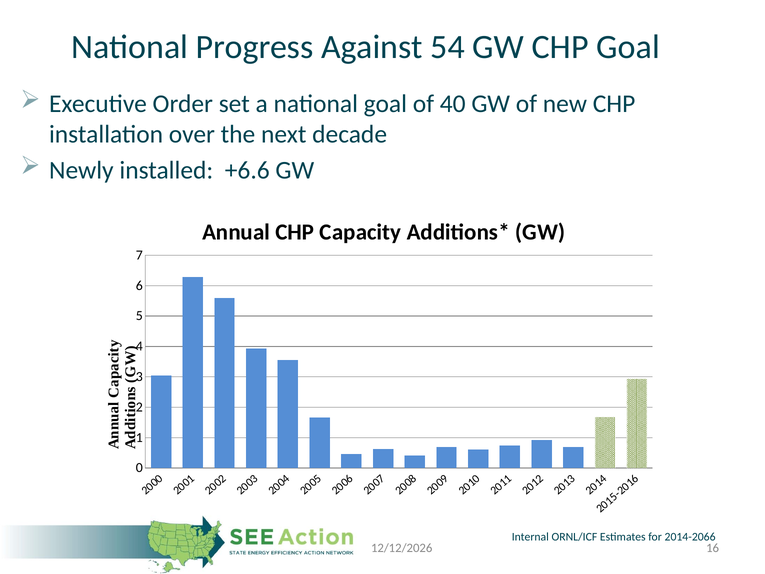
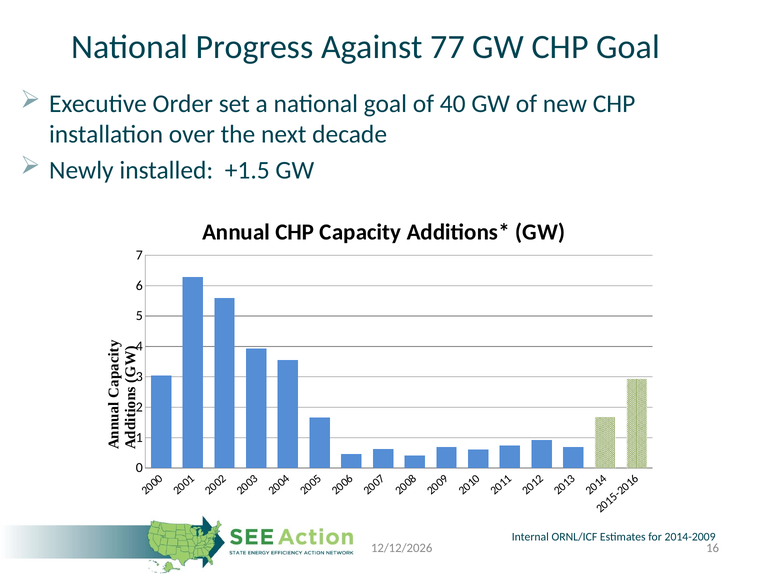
54: 54 -> 77
+6.6: +6.6 -> +1.5
2014-2066: 2014-2066 -> 2014-2009
